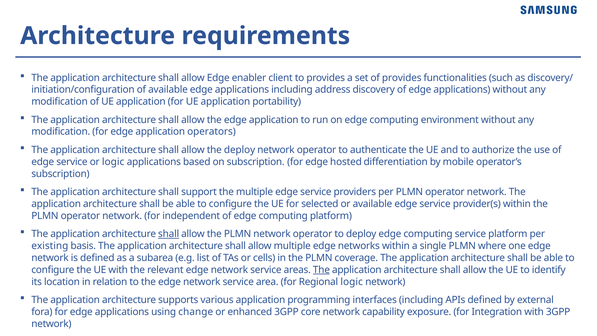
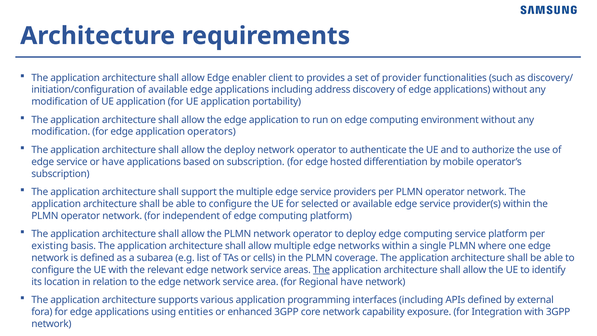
of provides: provides -> provider
or logic: logic -> have
shall at (169, 234) underline: present -> none
Regional logic: logic -> have
change: change -> entities
